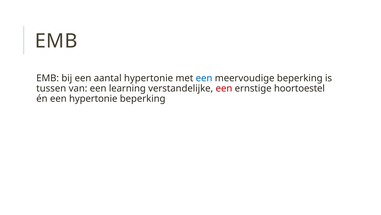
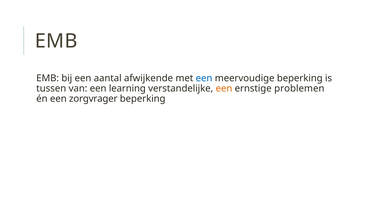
aantal hypertonie: hypertonie -> afwijkende
een at (224, 88) colour: red -> orange
hoortoestel: hoortoestel -> problemen
een hypertonie: hypertonie -> zorgvrager
